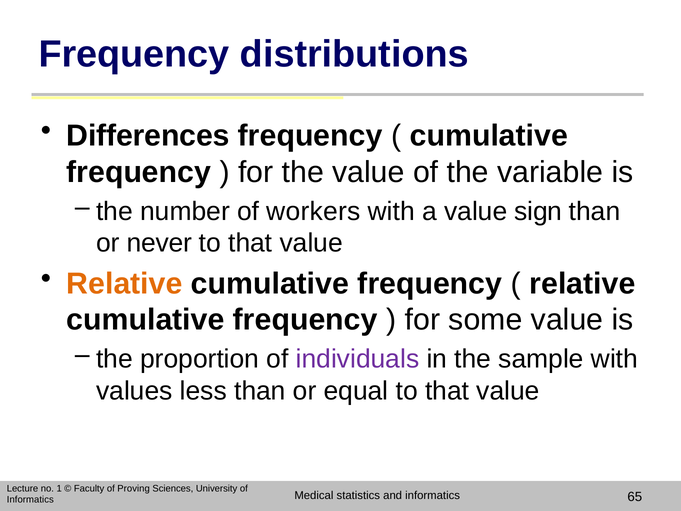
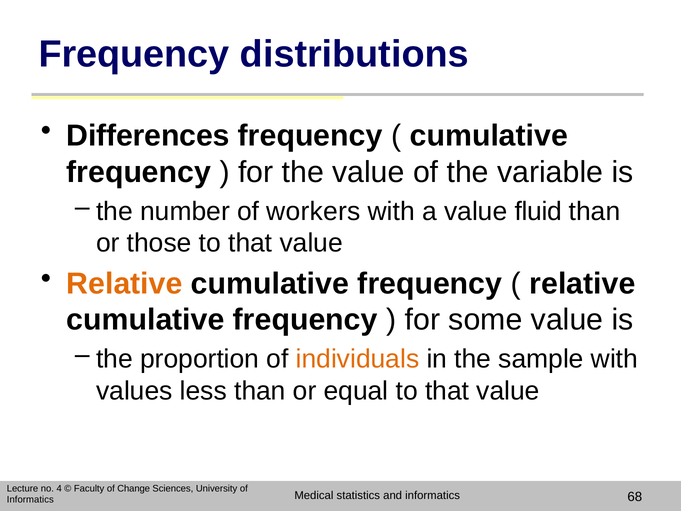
sign: sign -> fluid
never: never -> those
individuals colour: purple -> orange
1: 1 -> 4
Proving: Proving -> Change
65: 65 -> 68
